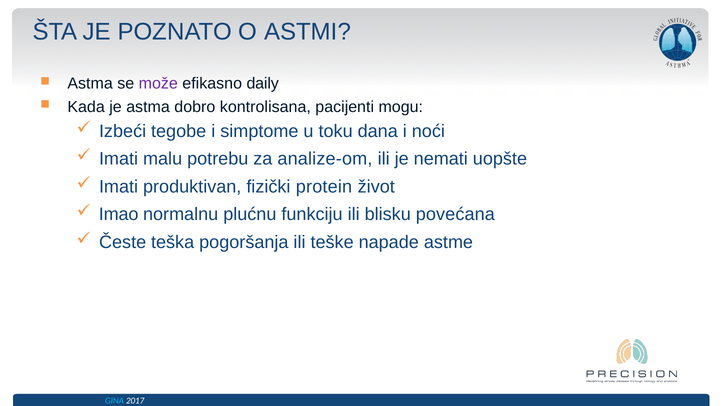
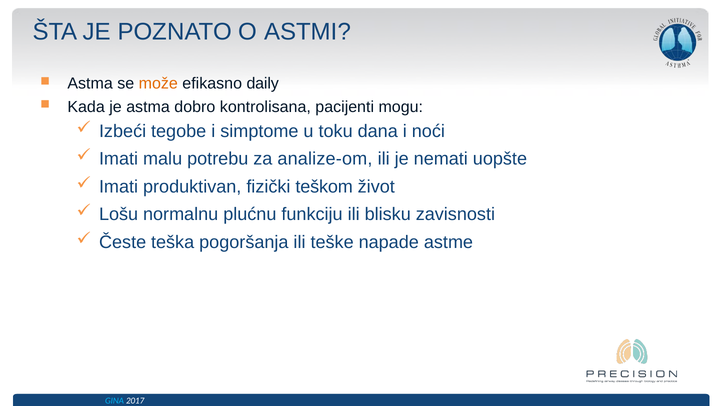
može colour: purple -> orange
protein: protein -> teškom
Imao: Imao -> Lošu
povećana: povećana -> zavisnosti
